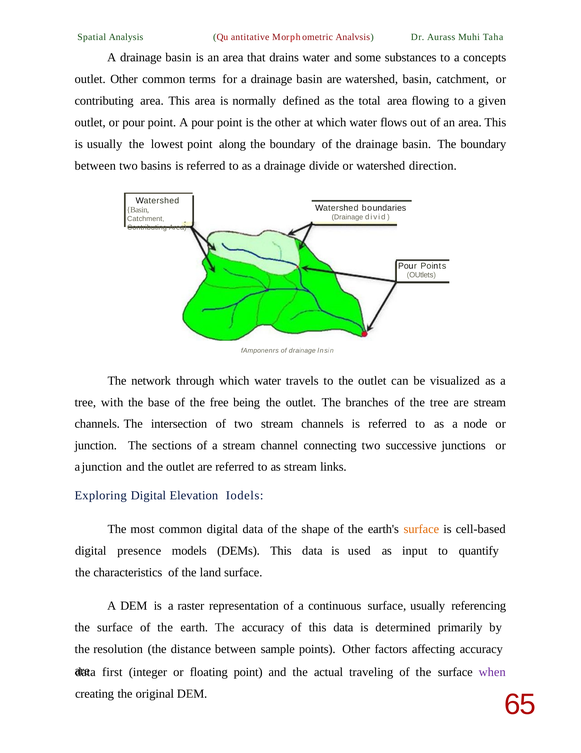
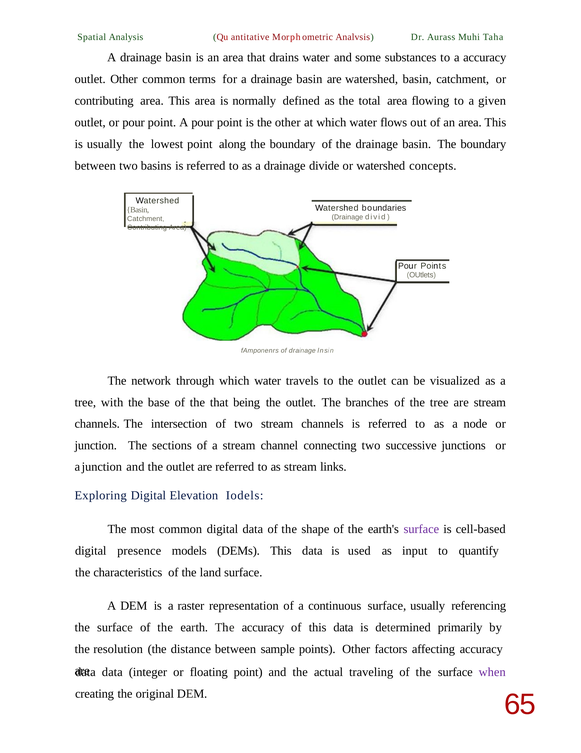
a concepts: concepts -> accuracy
direction: direction -> concepts
the free: free -> that
surface at (421, 529) colour: orange -> purple
first at (112, 672): first -> data
